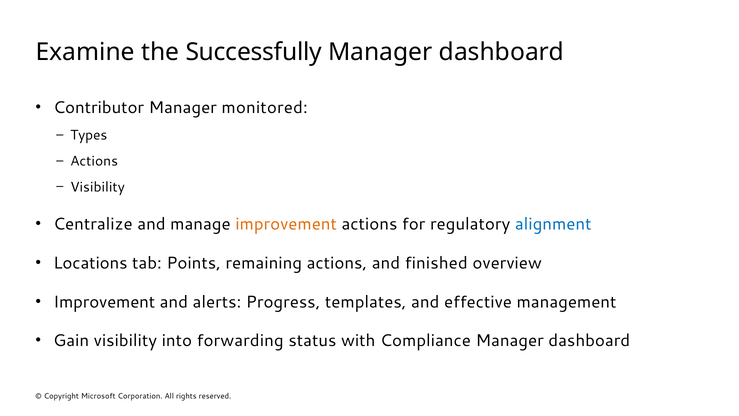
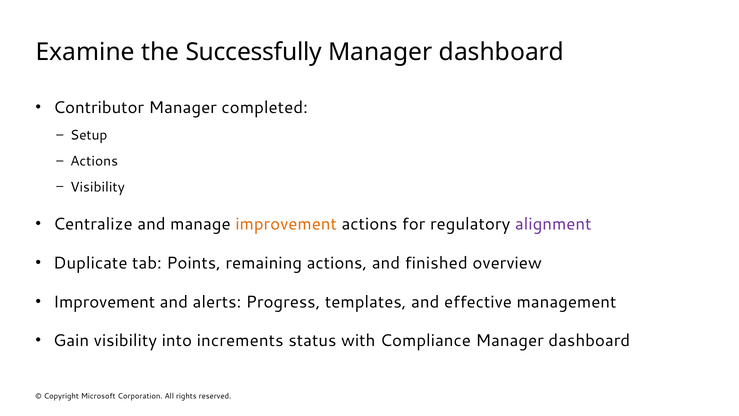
monitored: monitored -> completed
Types: Types -> Setup
alignment colour: blue -> purple
Locations: Locations -> Duplicate
forwarding: forwarding -> increments
